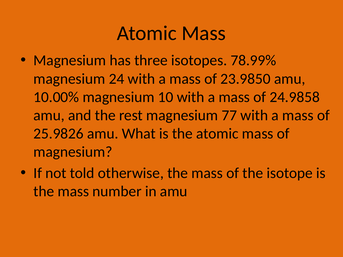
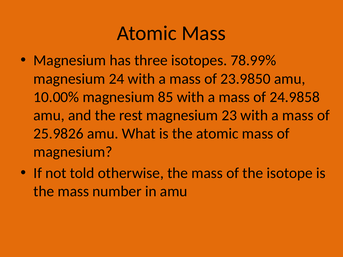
10: 10 -> 85
77: 77 -> 23
